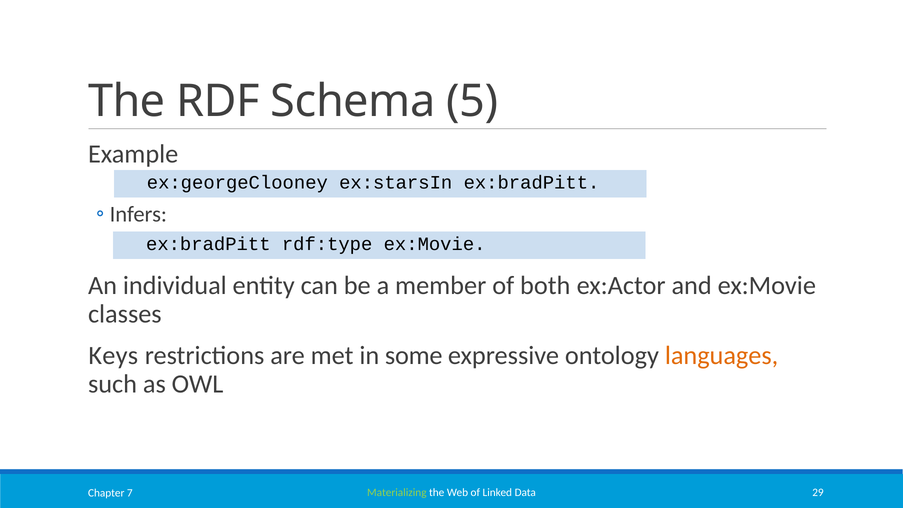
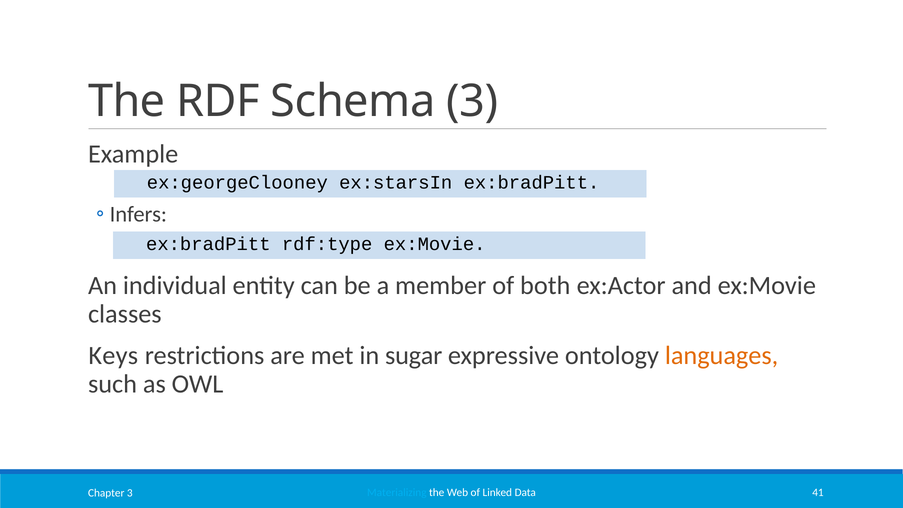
Schema 5: 5 -> 3
some: some -> sugar
Materializing colour: light green -> light blue
29: 29 -> 41
Chapter 7: 7 -> 3
